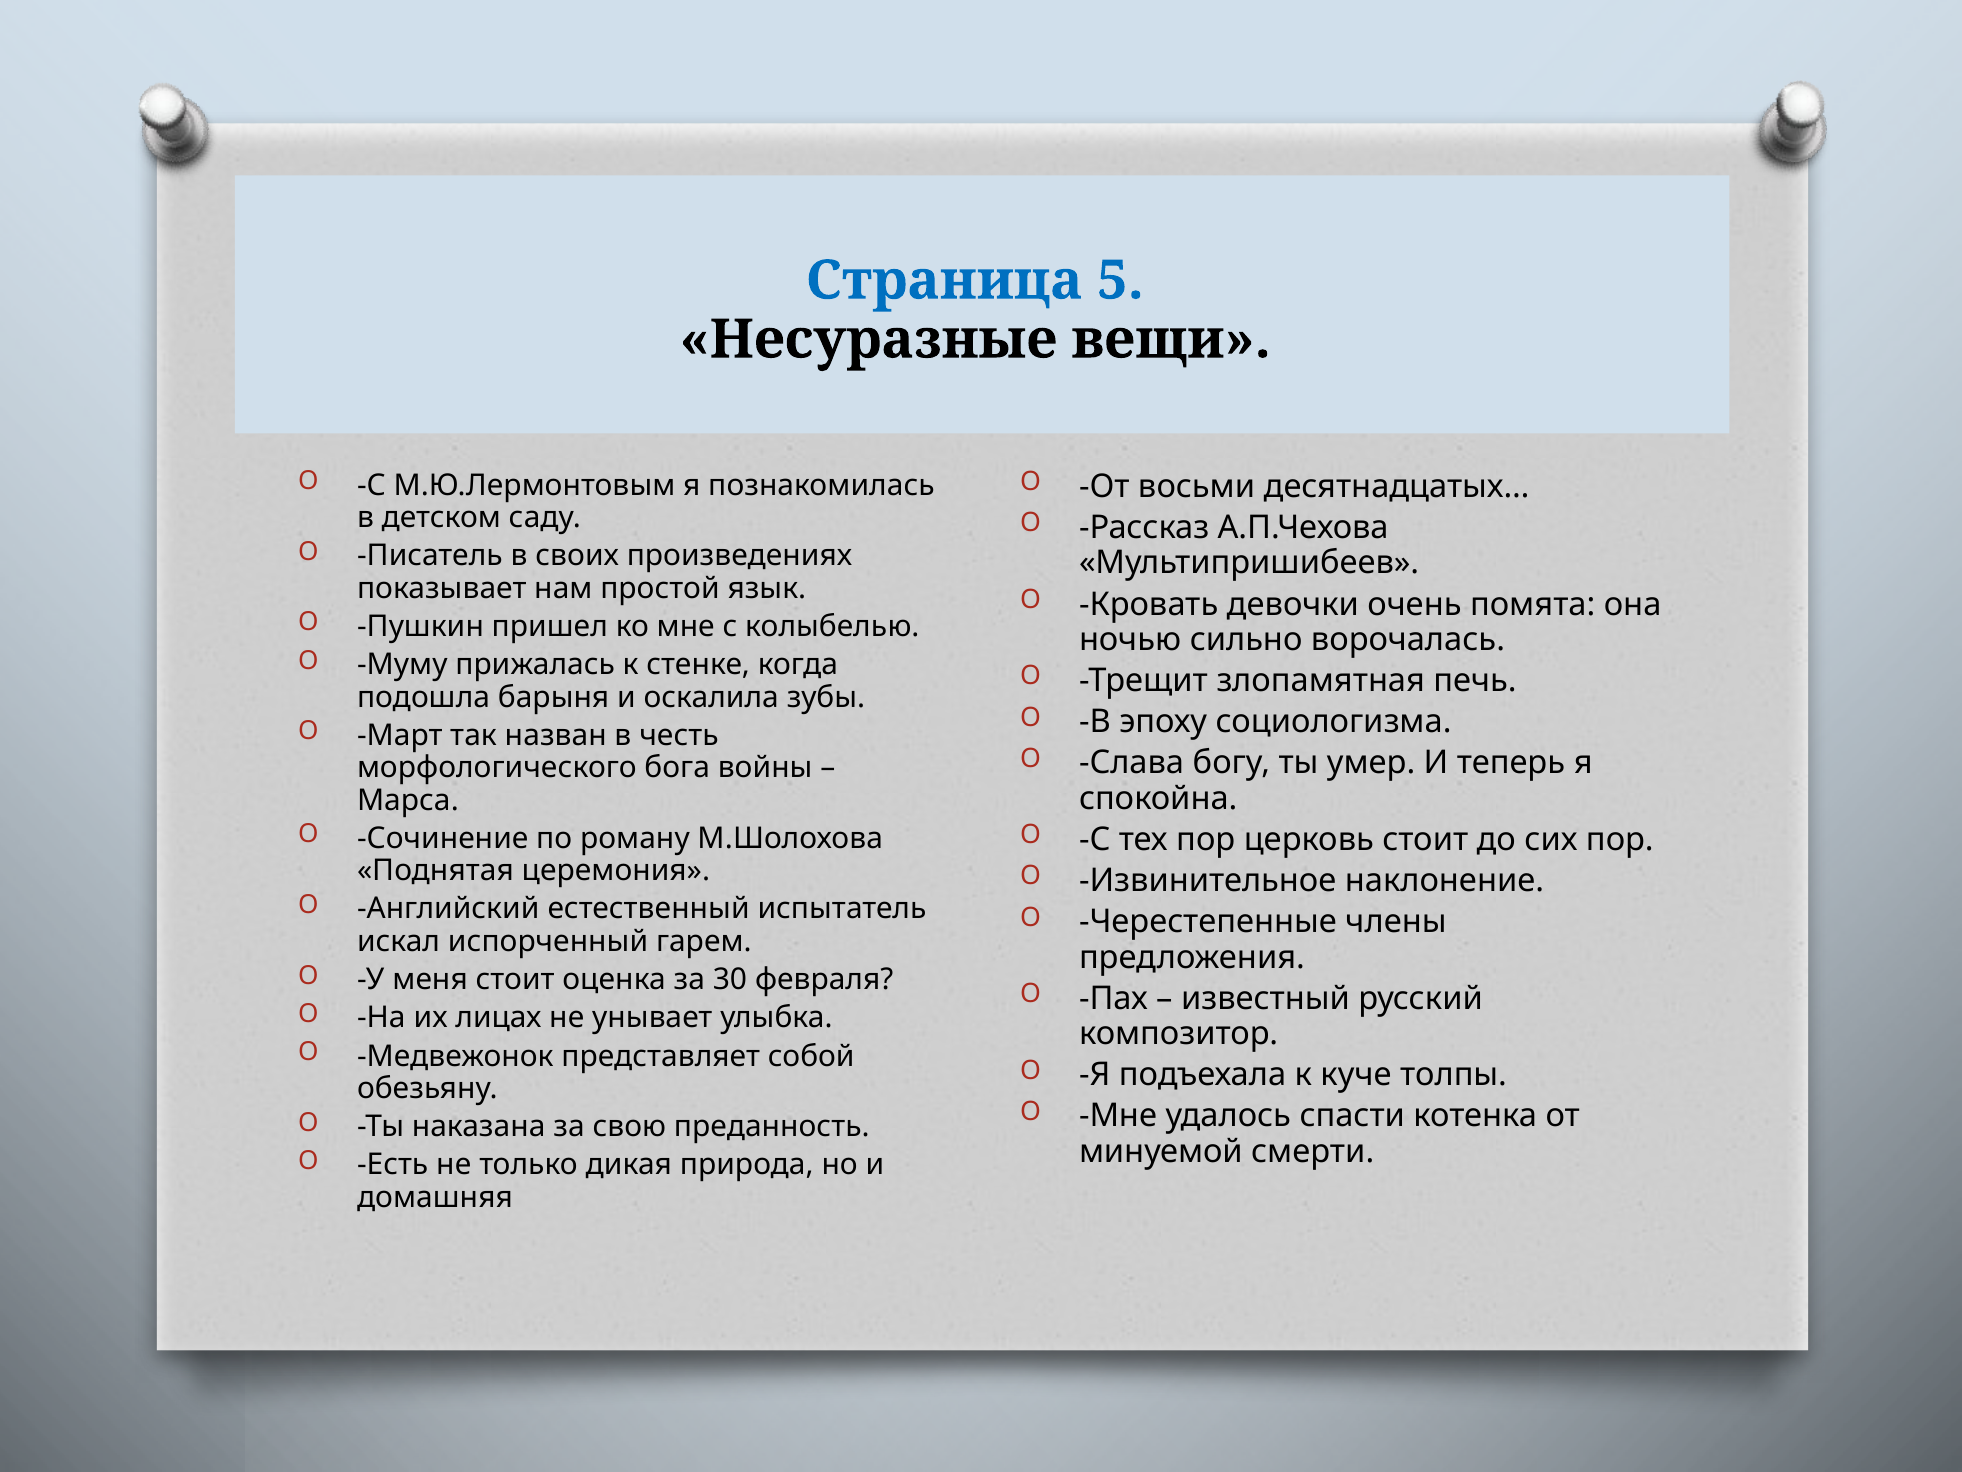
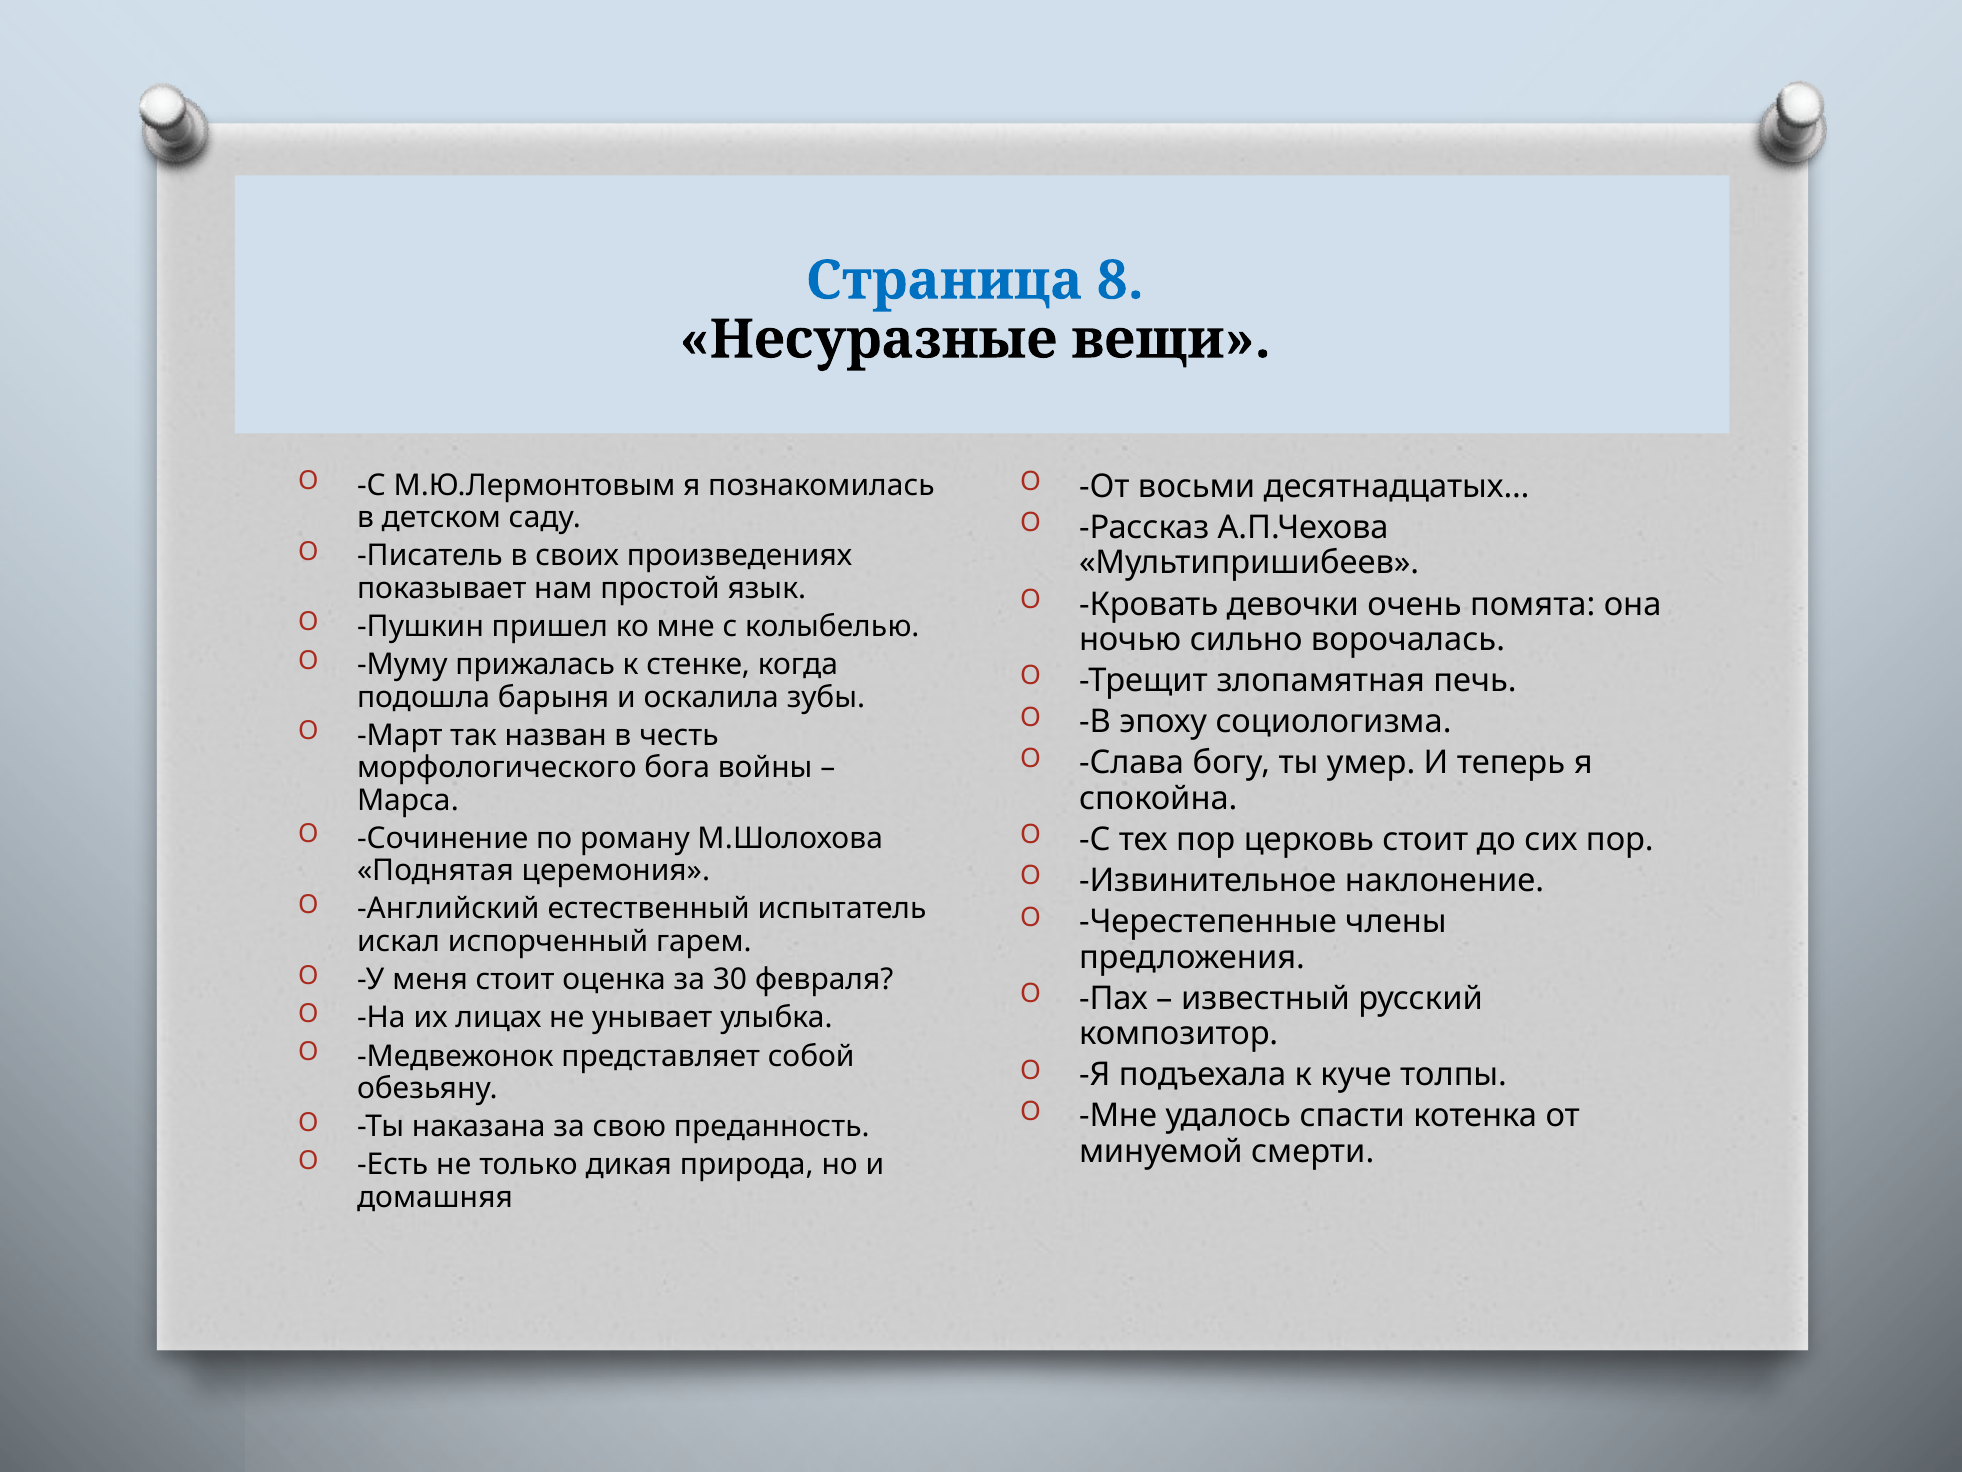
5: 5 -> 8
